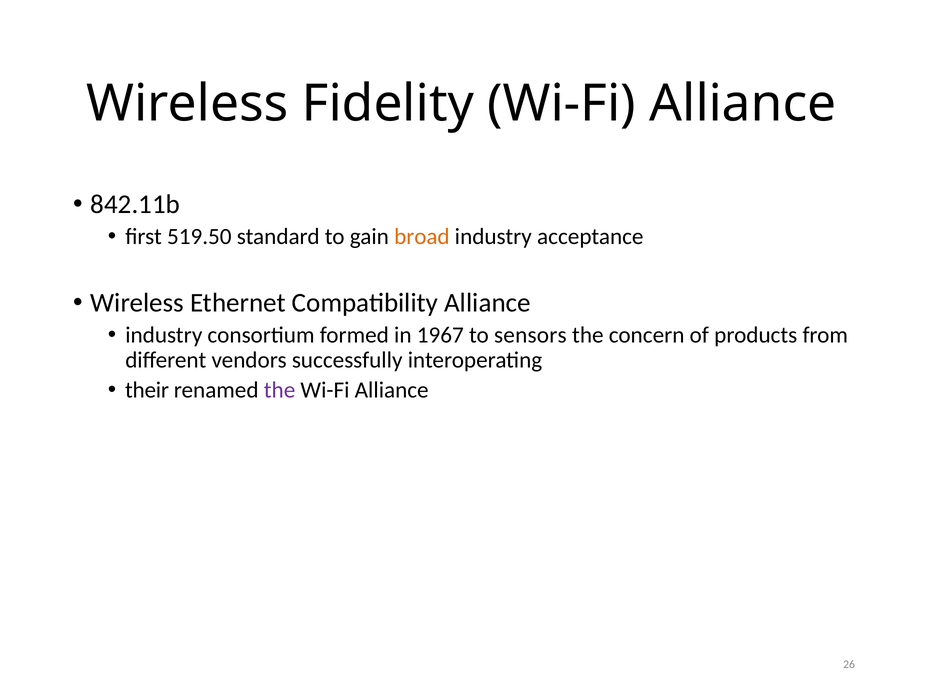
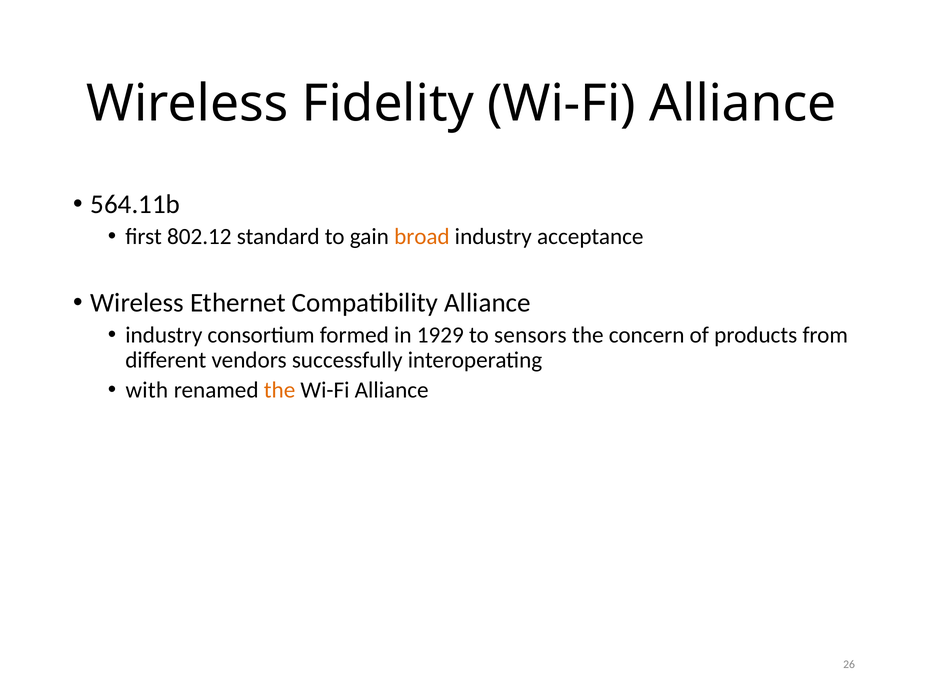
842.11b: 842.11b -> 564.11b
519.50: 519.50 -> 802.12
1967: 1967 -> 1929
their: their -> with
the at (280, 390) colour: purple -> orange
